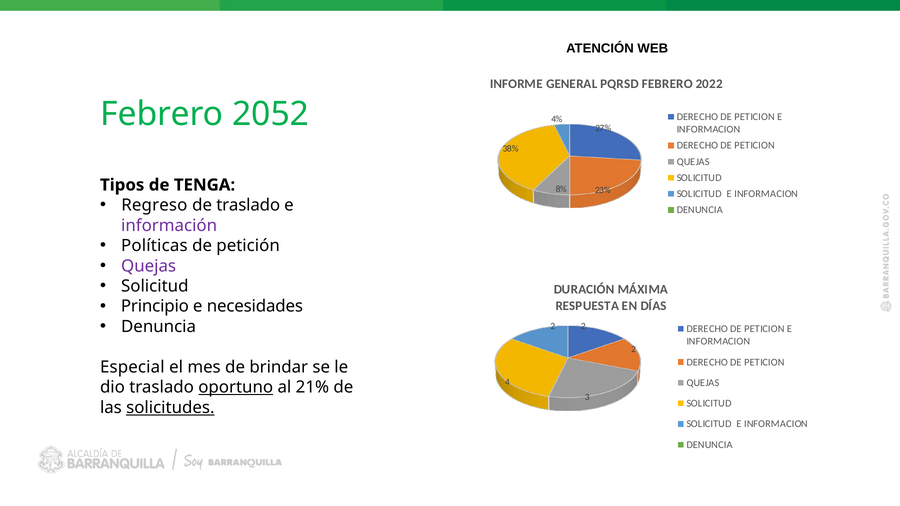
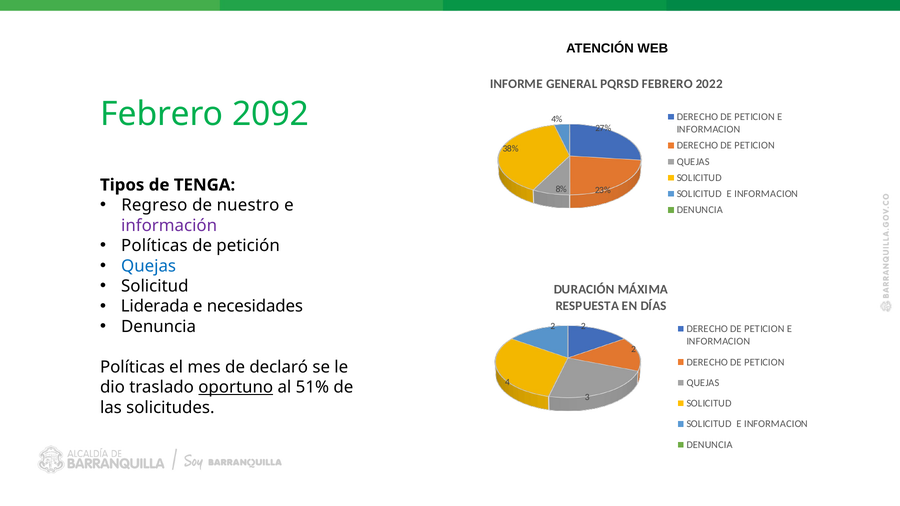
2052: 2052 -> 2092
de traslado: traslado -> nuestro
Quejas at (149, 266) colour: purple -> blue
Principio: Principio -> Liderada
Especial at (132, 367): Especial -> Políticas
brindar: brindar -> declaró
21%: 21% -> 51%
solicitudes underline: present -> none
